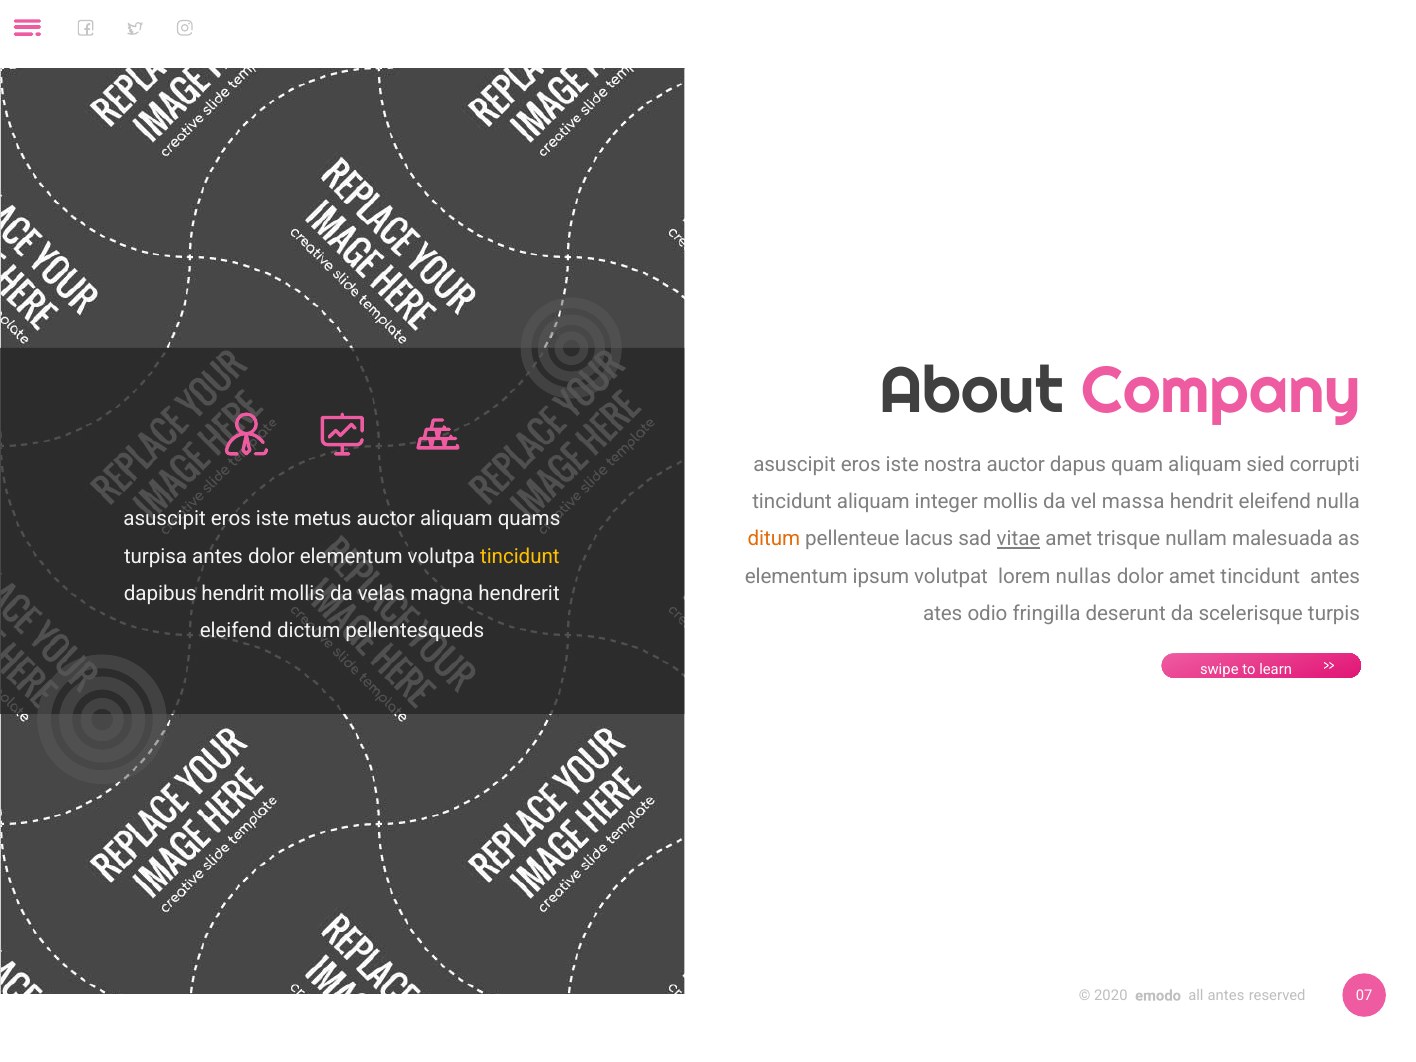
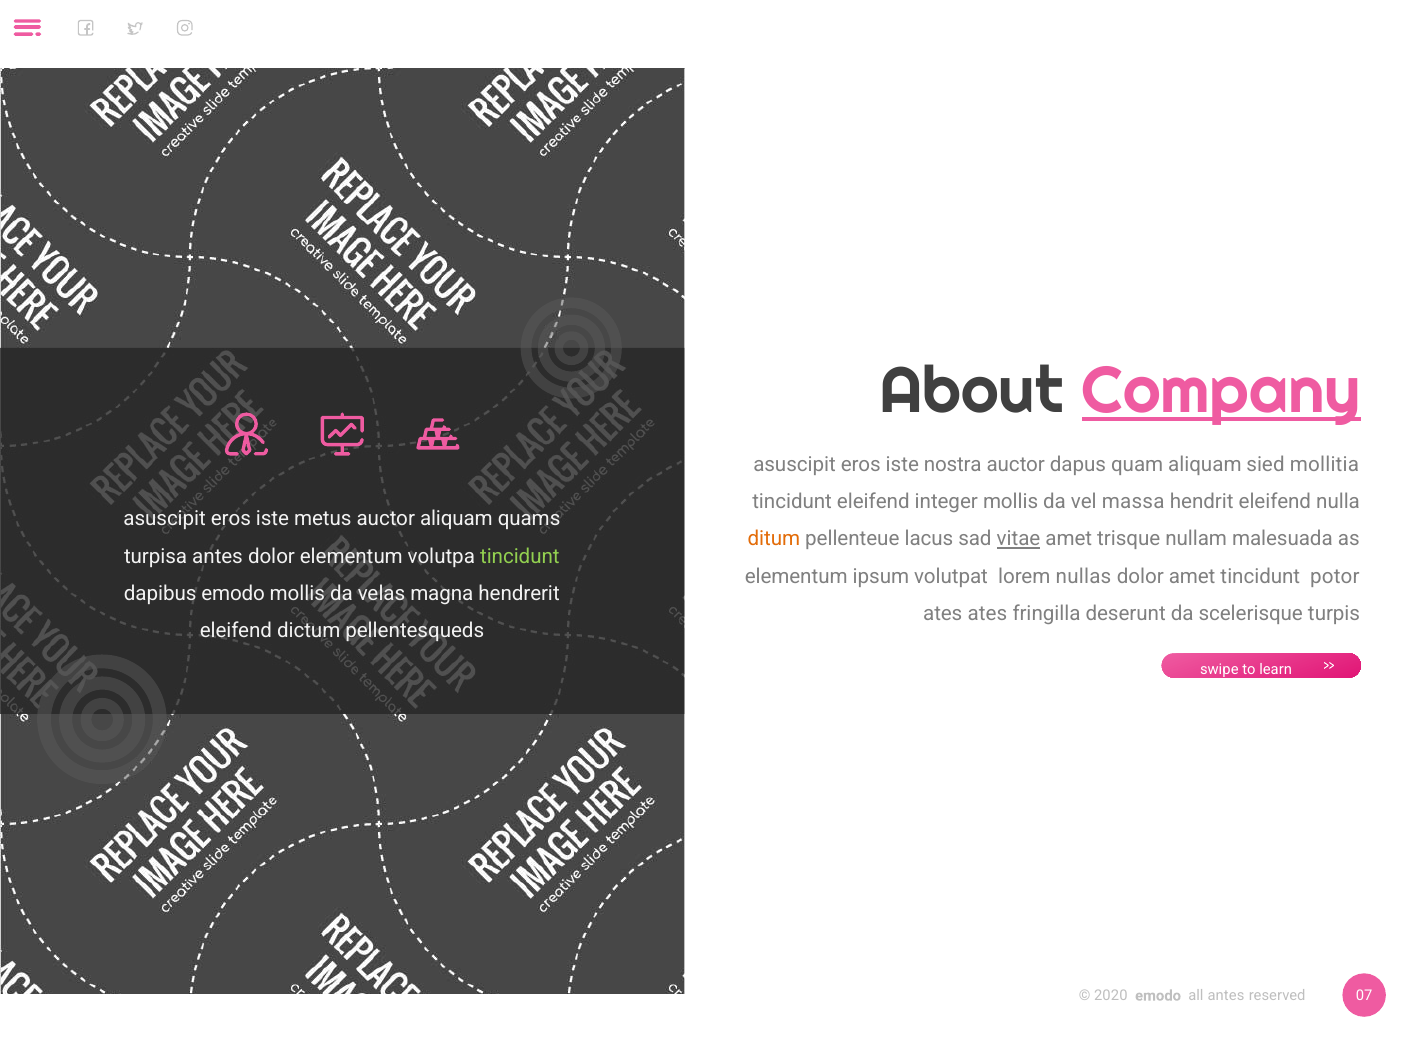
Company underline: none -> present
corrupti: corrupti -> mollitia
tincidunt aliquam: aliquam -> eleifend
tincidunt at (520, 556) colour: yellow -> light green
tincidunt antes: antes -> potor
dapibus hendrit: hendrit -> emodo
ates odio: odio -> ates
